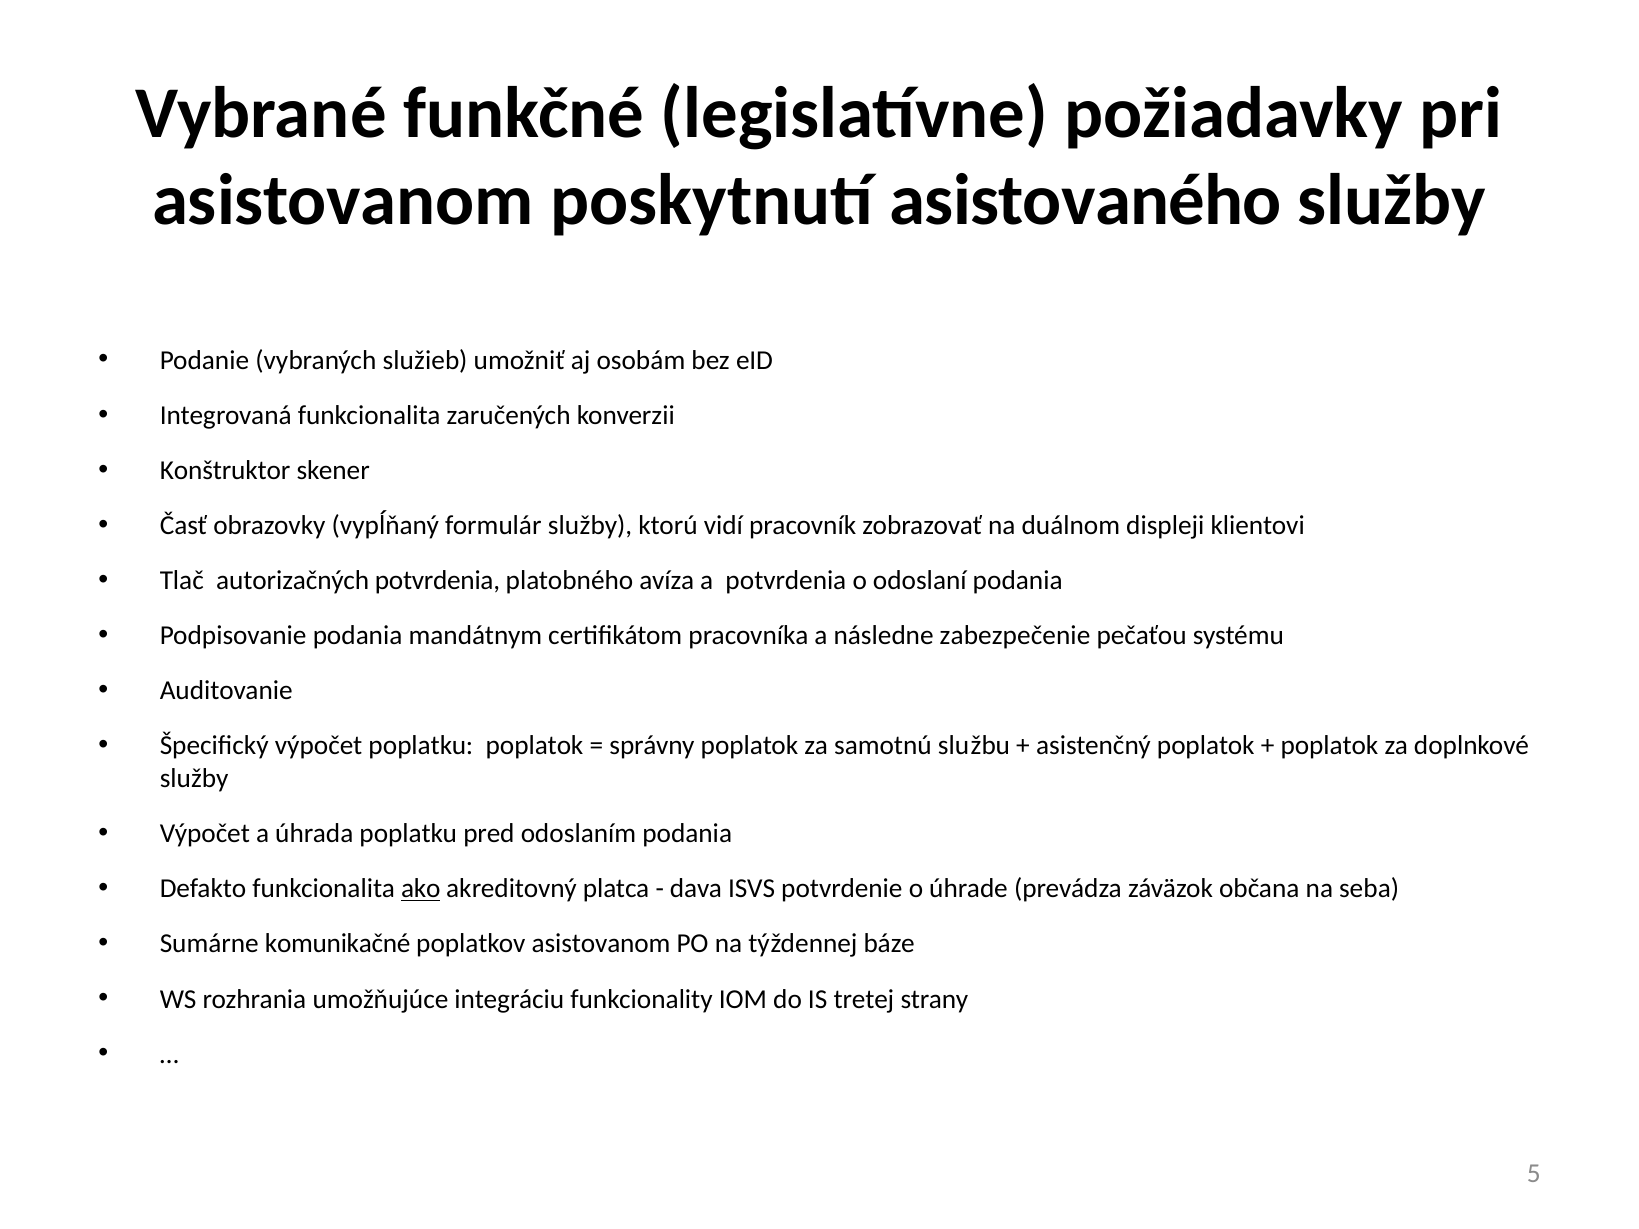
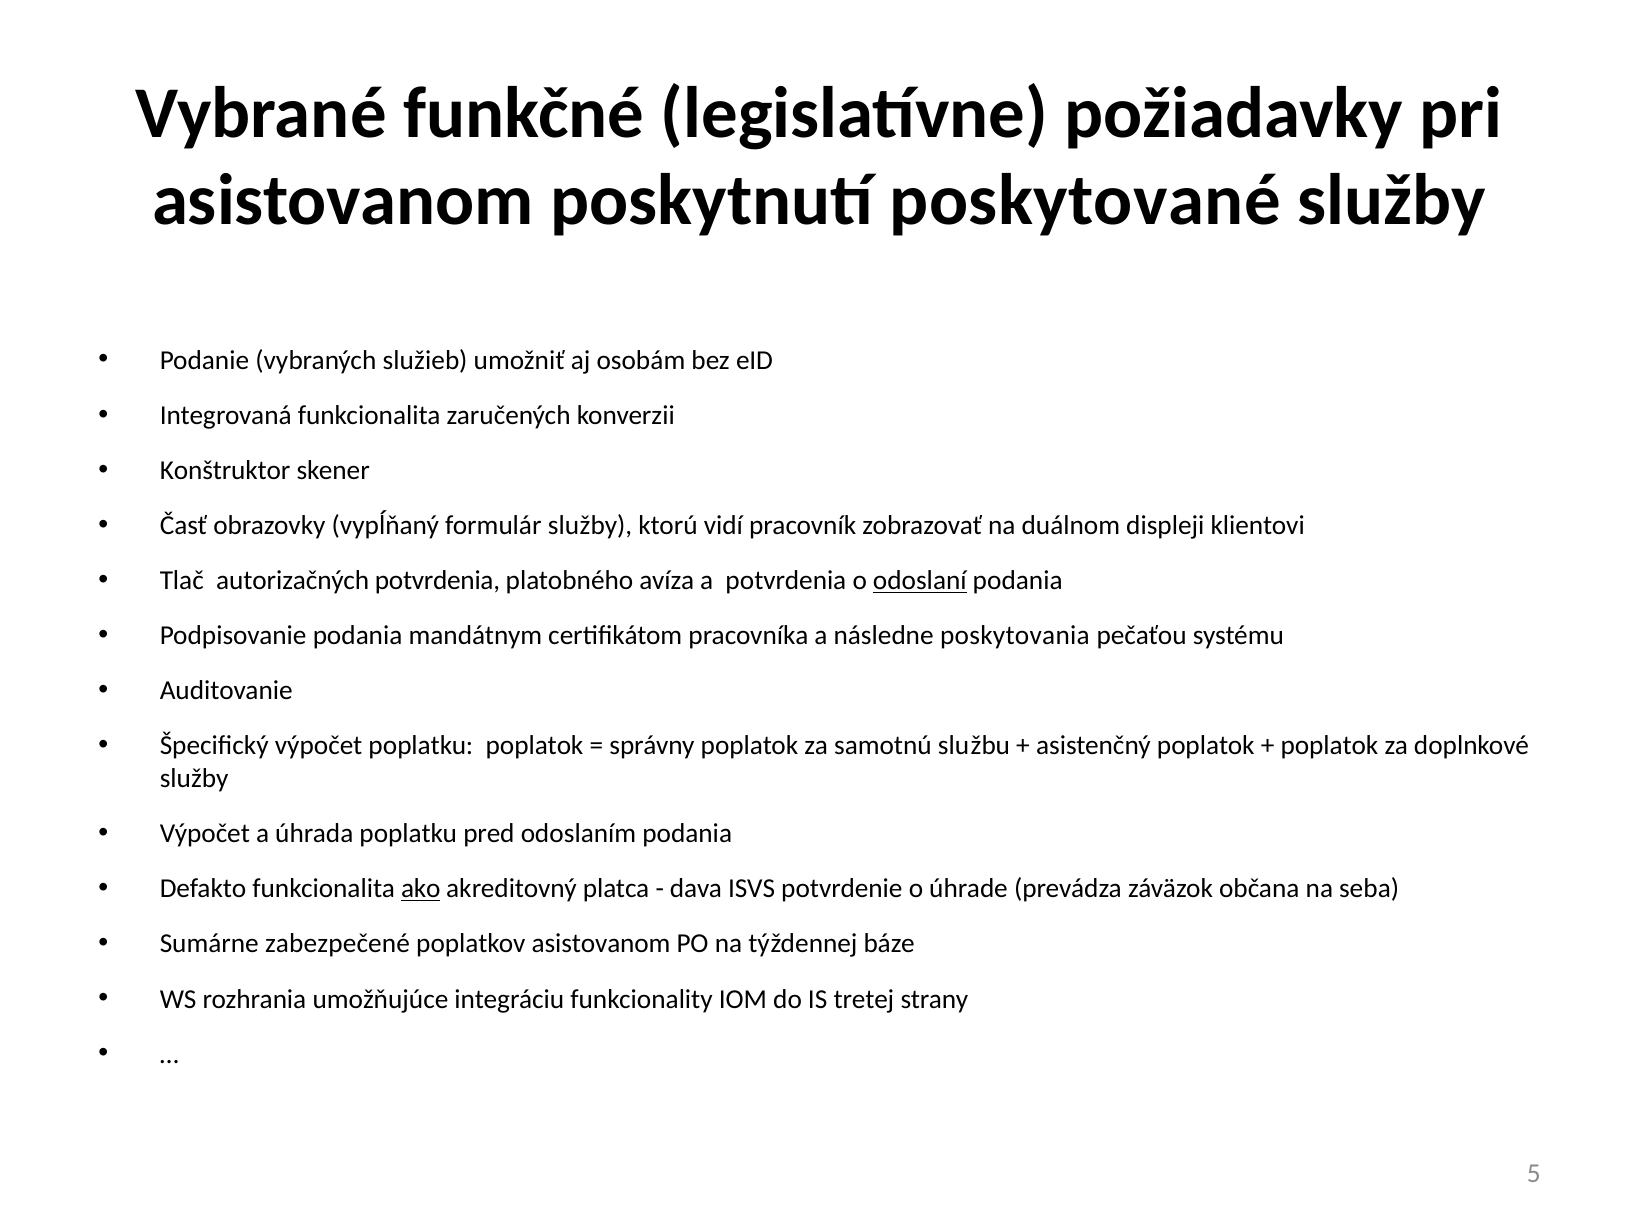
asistovaného: asistovaného -> poskytované
odoslaní underline: none -> present
zabezpečenie: zabezpečenie -> poskytovania
komunikačné: komunikačné -> zabezpečené
